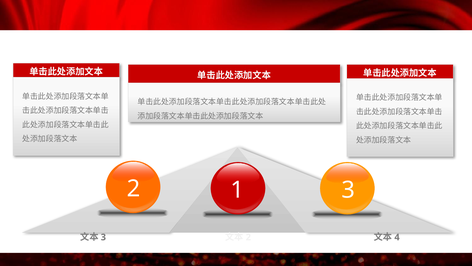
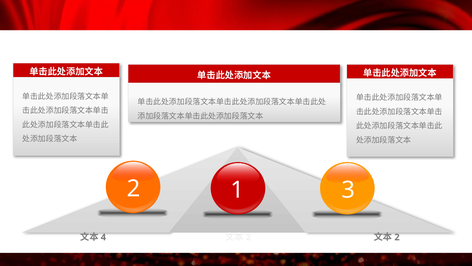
3 at (103, 237): 3 -> 4
4 at (397, 237): 4 -> 2
